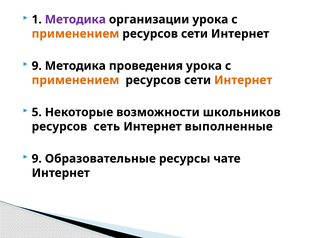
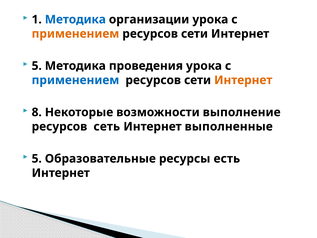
Методика at (75, 19) colour: purple -> blue
9 at (37, 66): 9 -> 5
применением at (75, 80) colour: orange -> blue
5: 5 -> 8
школьников: школьников -> выполнение
9 at (37, 158): 9 -> 5
чате: чате -> есть
